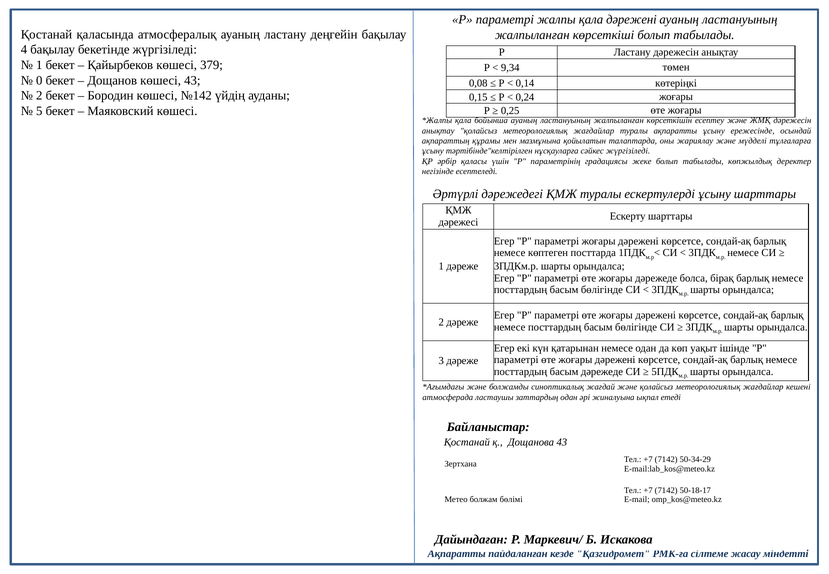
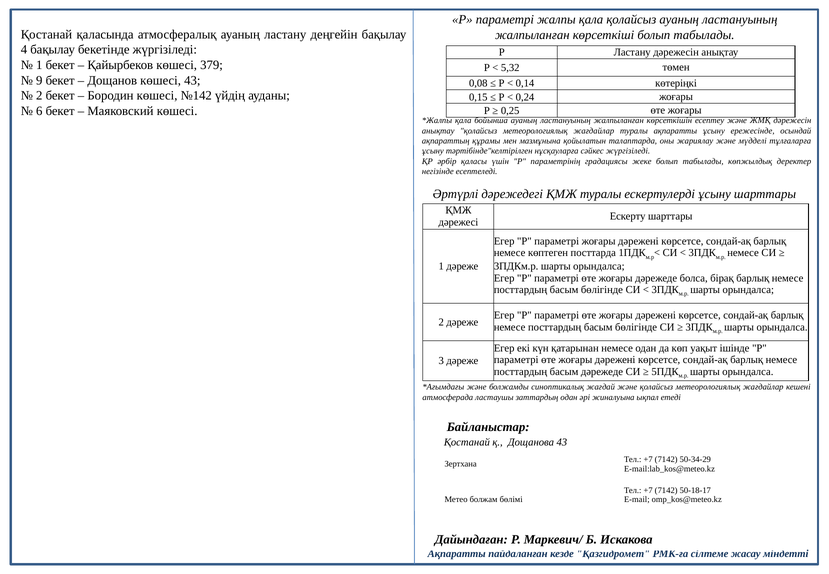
қала дәрежені: дәрежені -> қолайсыз
9,34: 9,34 -> 5,32
0: 0 -> 9
5: 5 -> 6
